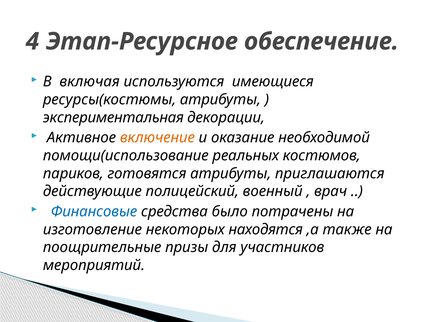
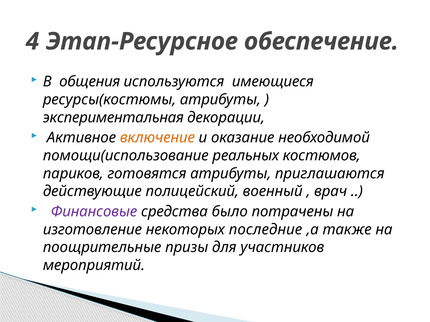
включая: включая -> общения
Финансовые colour: blue -> purple
находятся: находятся -> последние
